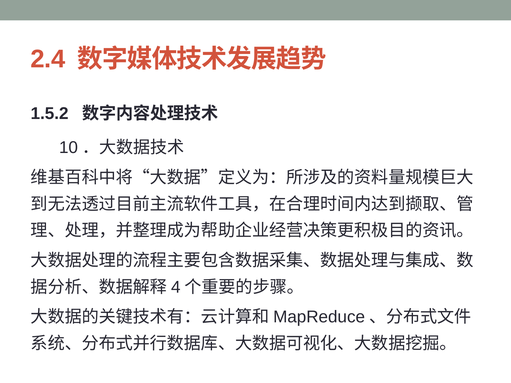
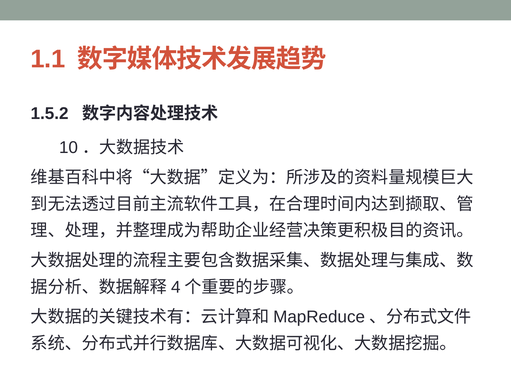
2.4: 2.4 -> 1.1
